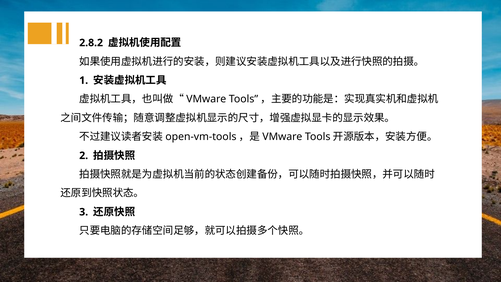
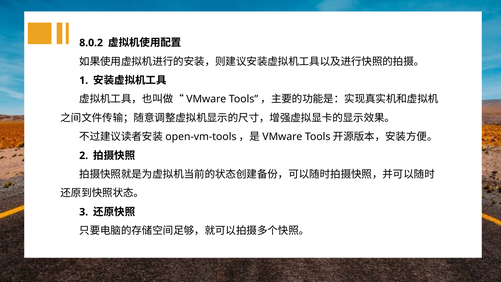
2.8.2: 2.8.2 -> 8.0.2
